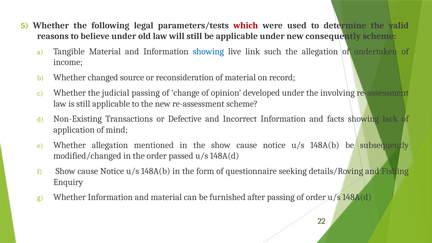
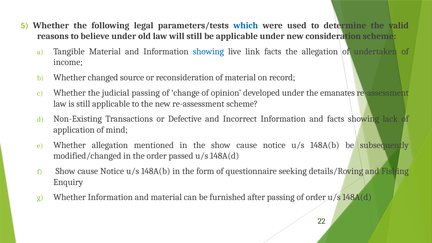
which colour: red -> blue
consequently: consequently -> consideration
link such: such -> facts
involving: involving -> emanates
